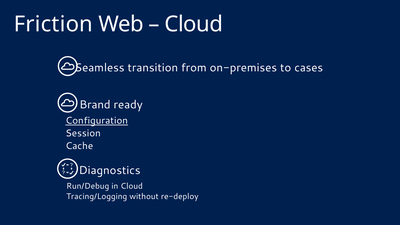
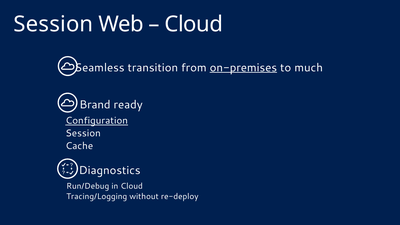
Friction at (53, 24): Friction -> Session
on-premises underline: none -> present
cases: cases -> much
